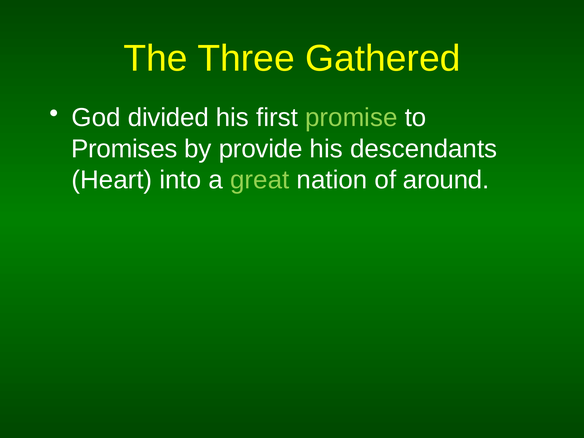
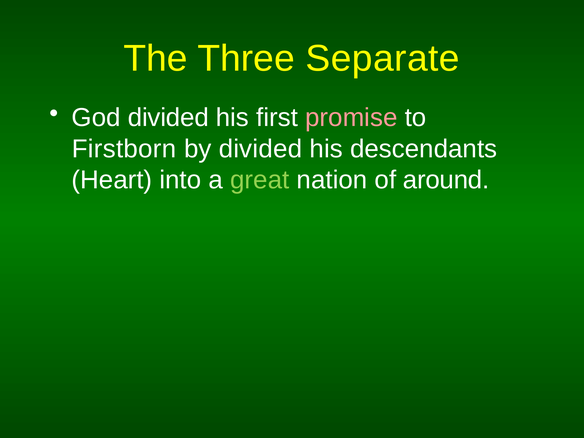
Gathered: Gathered -> Separate
promise colour: light green -> pink
Promises: Promises -> Firstborn
by provide: provide -> divided
